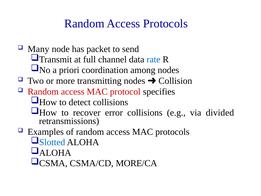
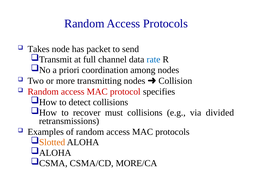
Many: Many -> Takes
error: error -> must
Slotted colour: blue -> orange
